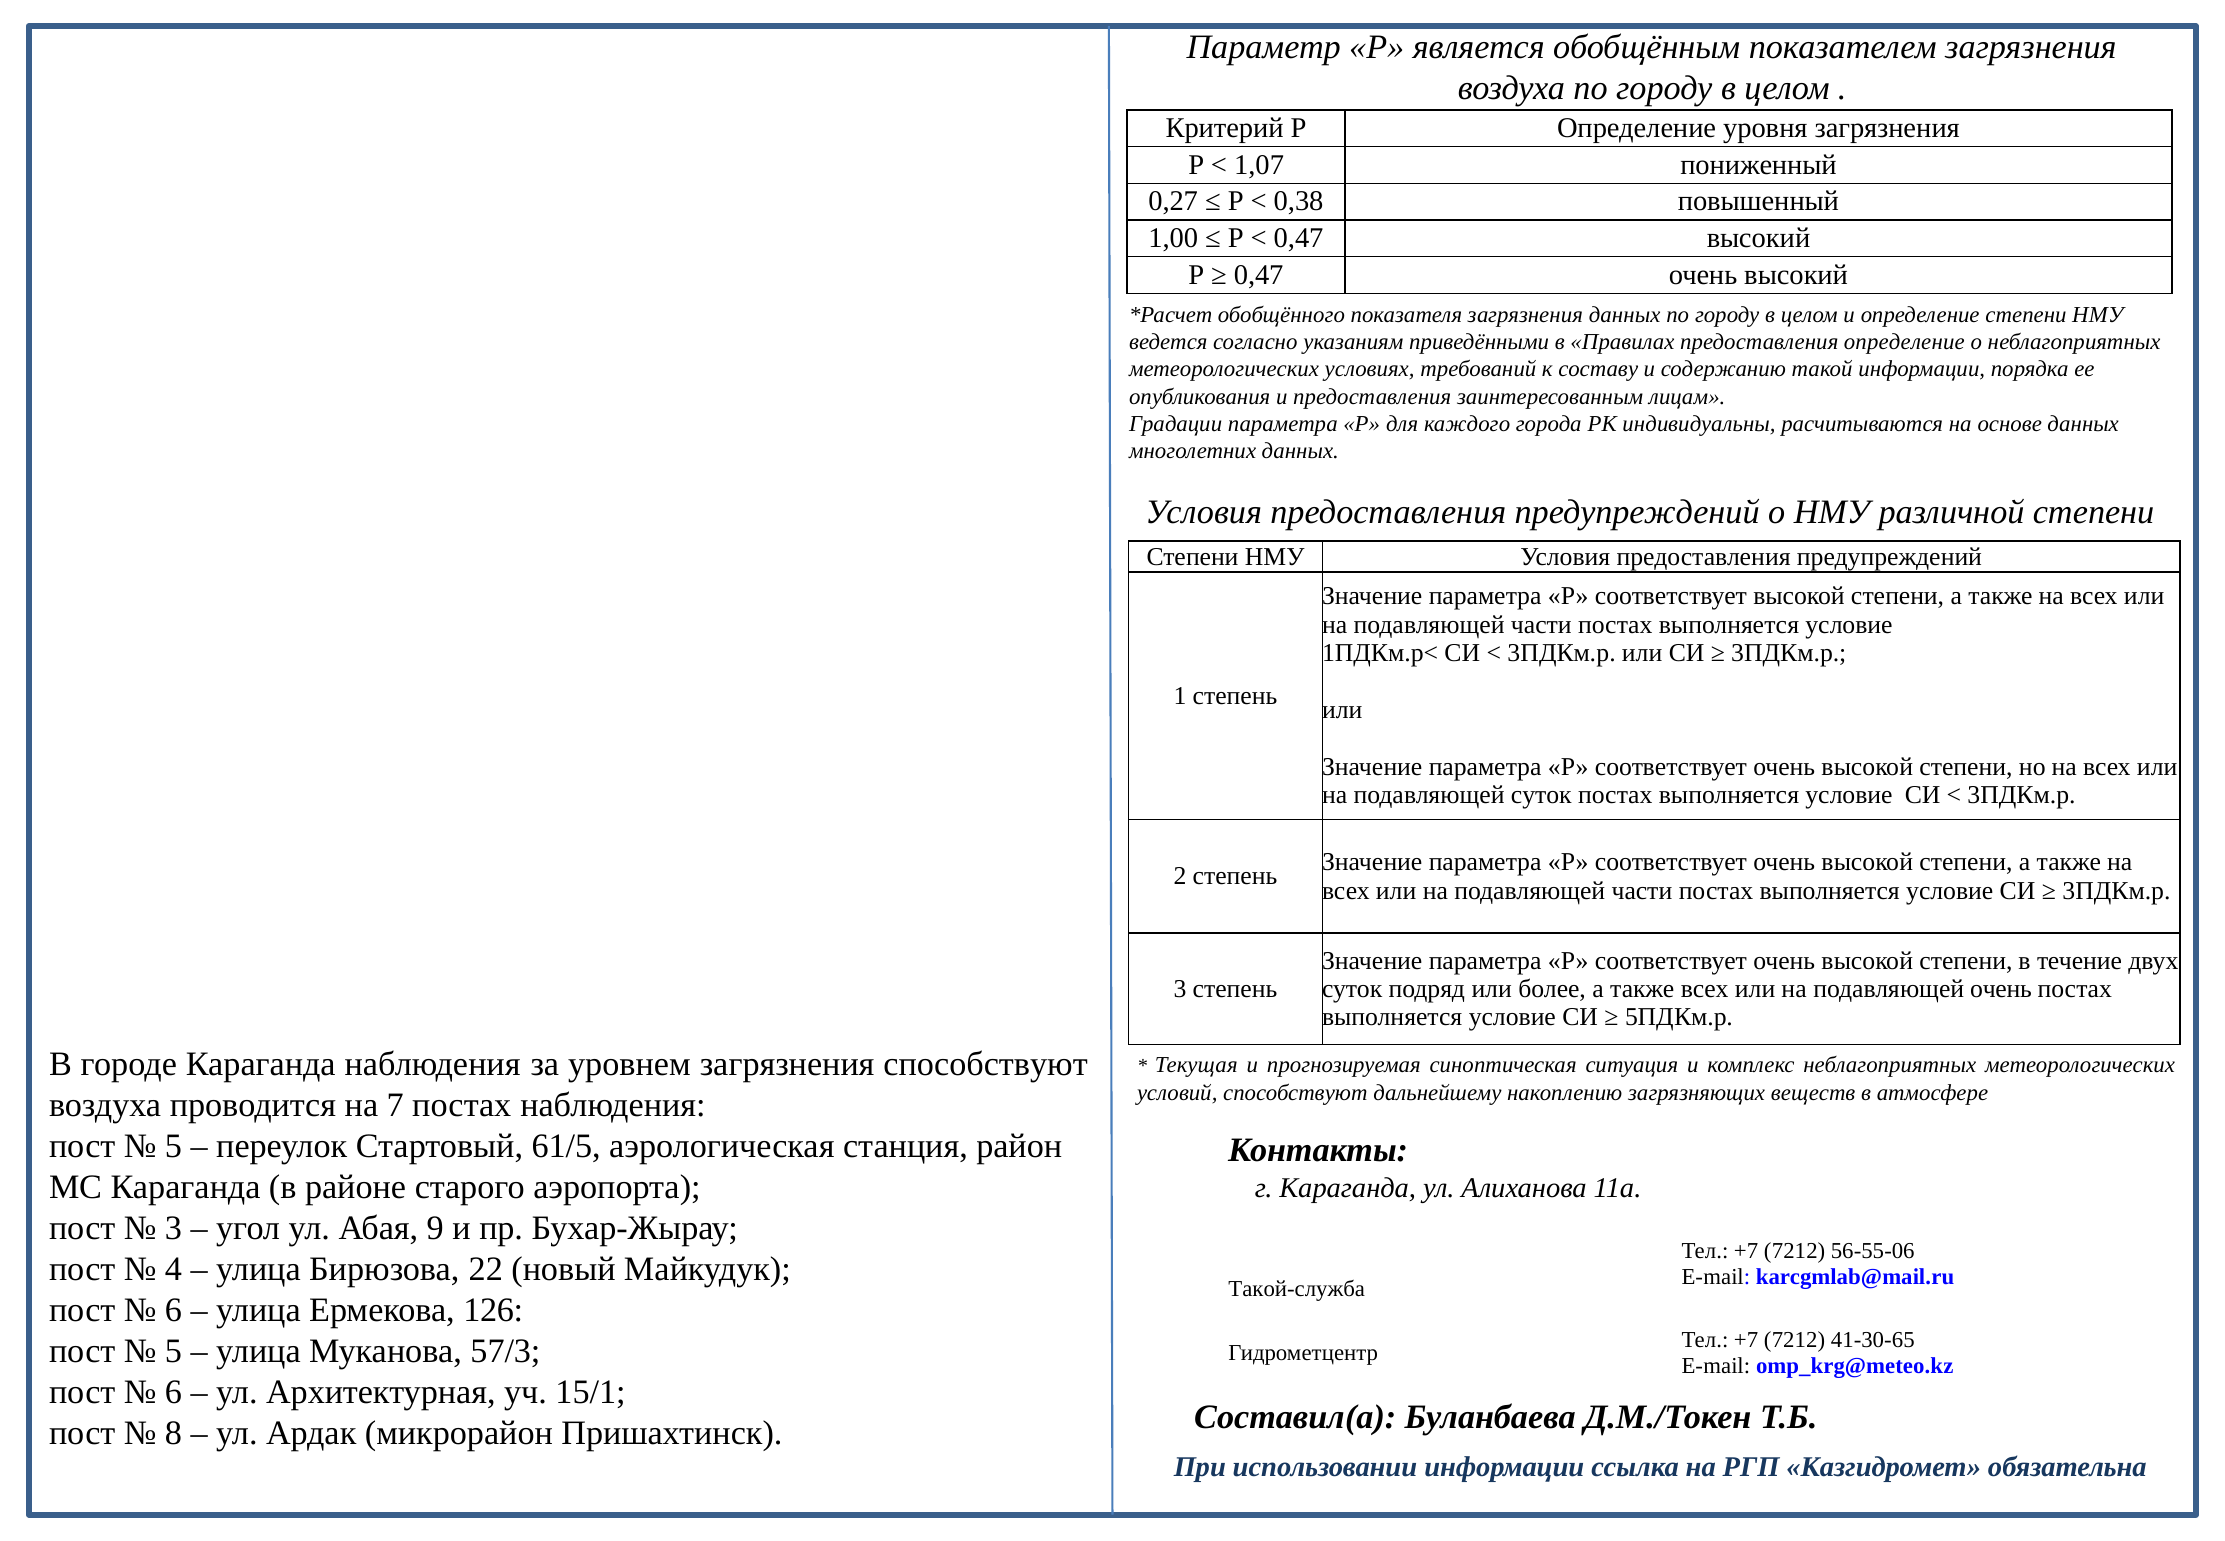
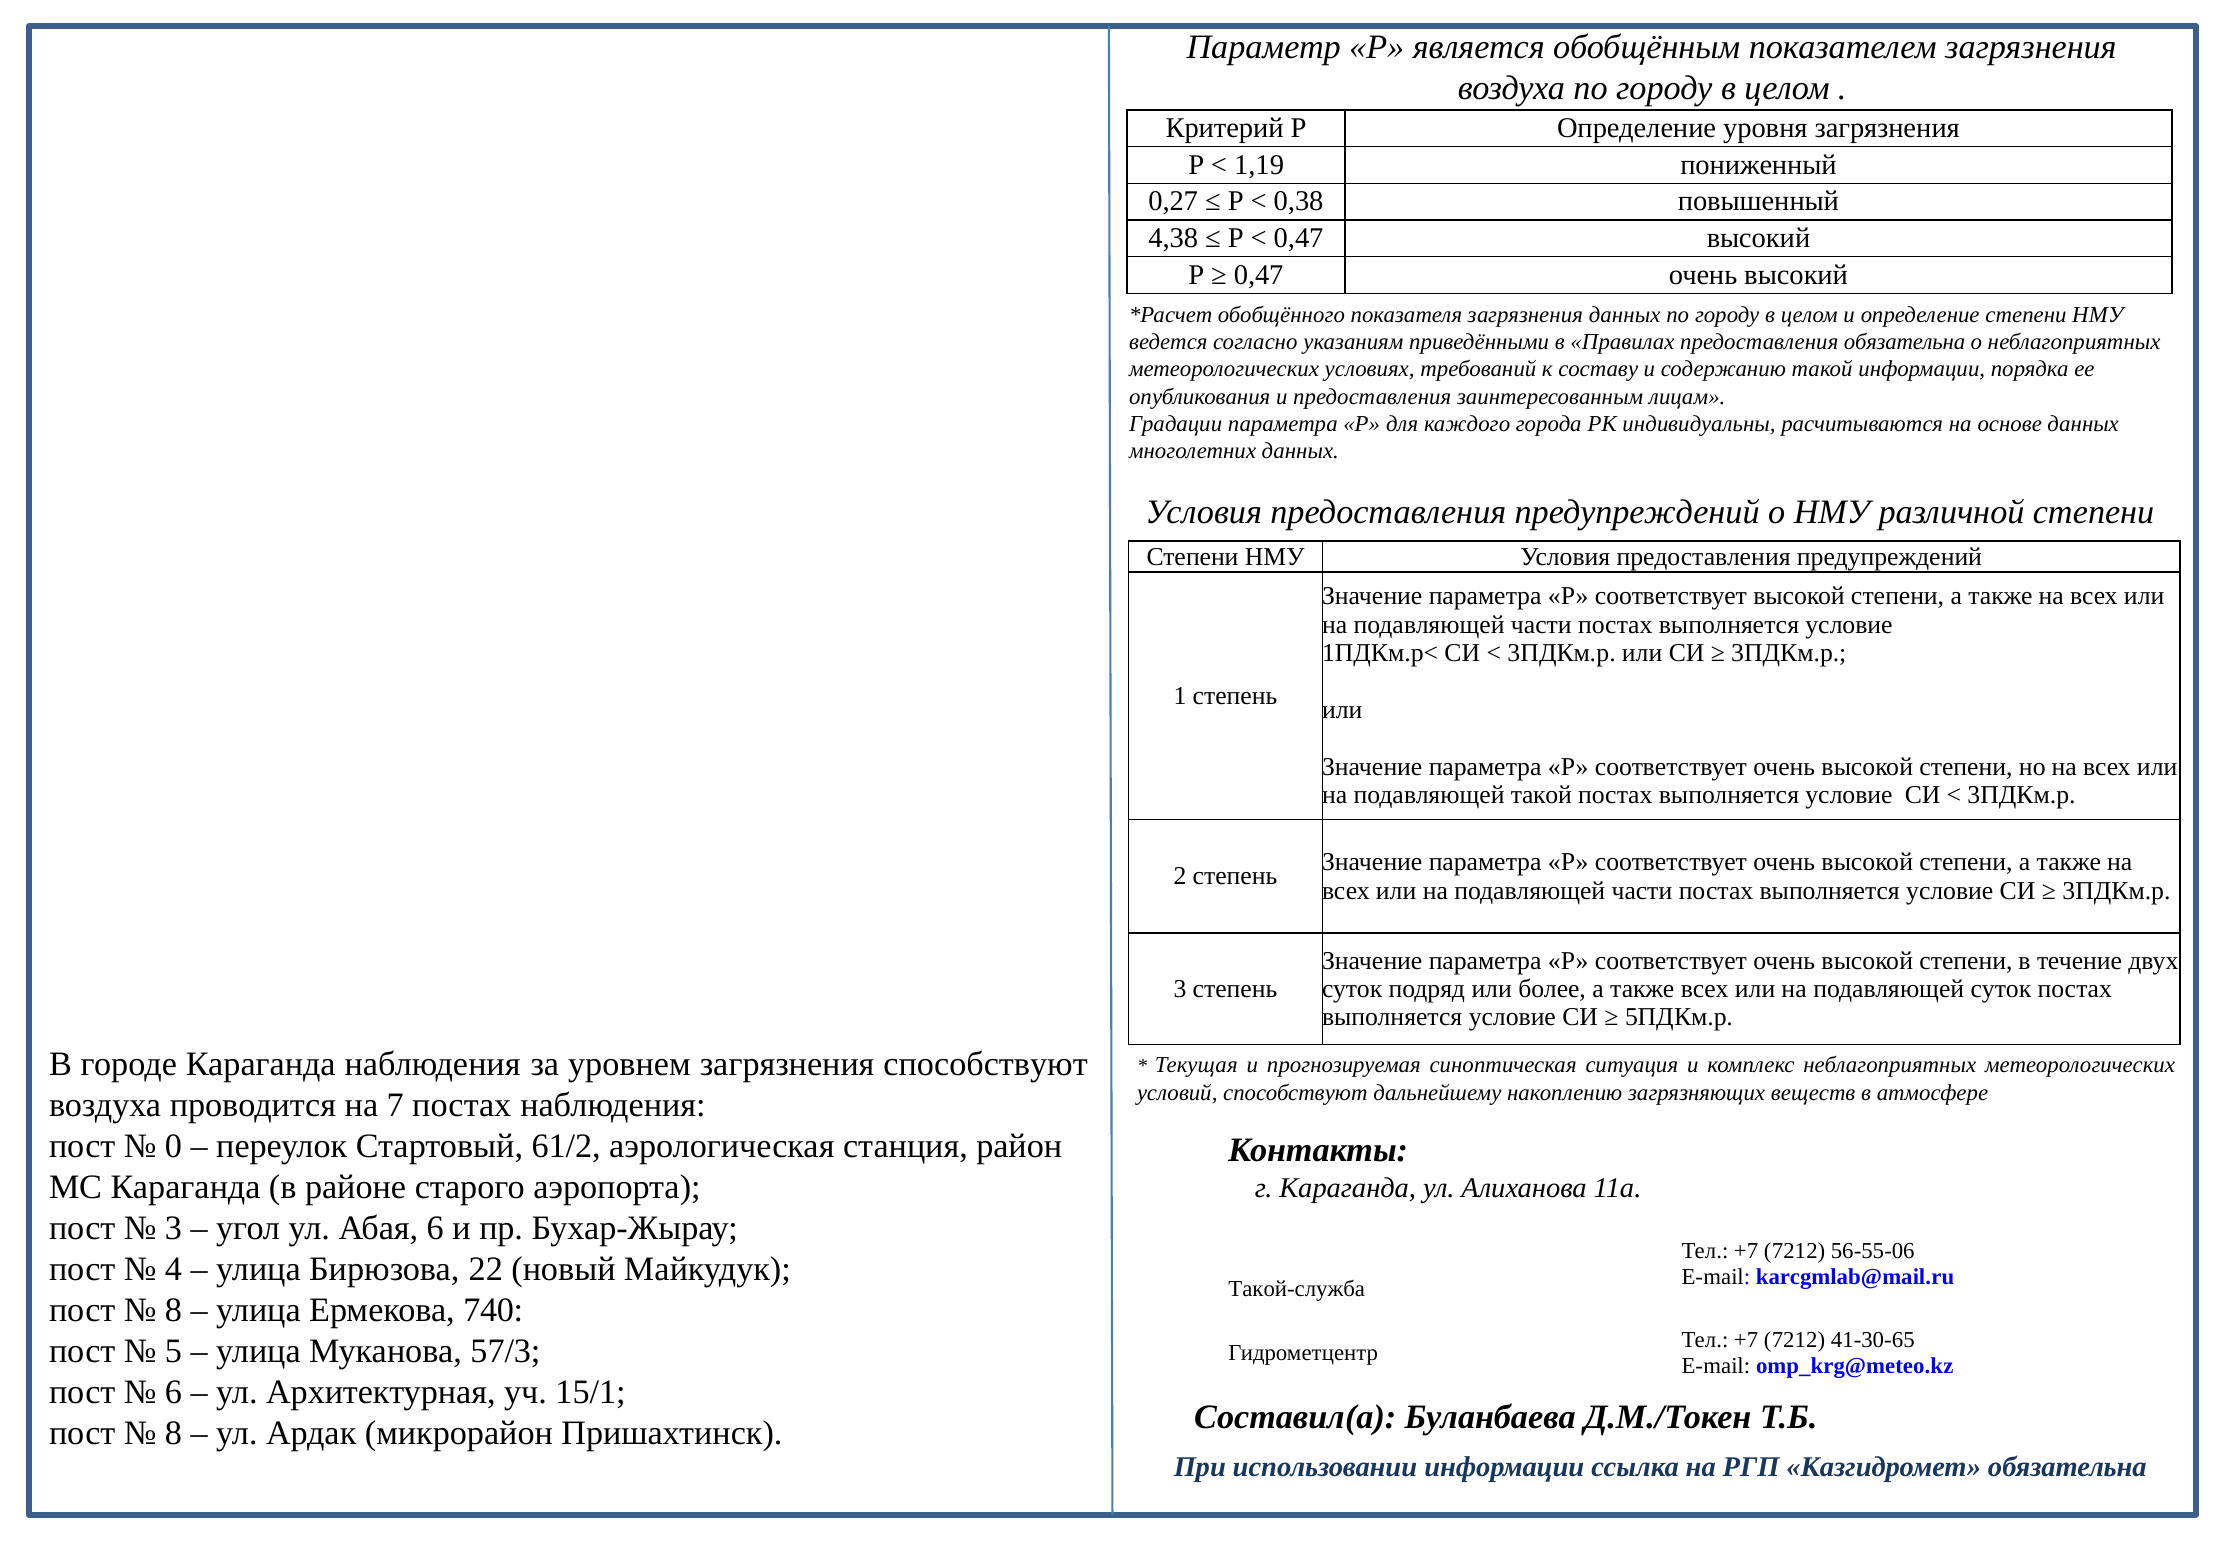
1,07: 1,07 -> 1,19
1,00: 1,00 -> 4,38
предоставления определение: определение -> обязательна
подавляющей суток: суток -> такой
подавляющей очень: очень -> суток
5 at (173, 1145): 5 -> 0
61/5: 61/5 -> 61/2
Абая 9: 9 -> 6
6 at (173, 1310): 6 -> 8
126: 126 -> 740
